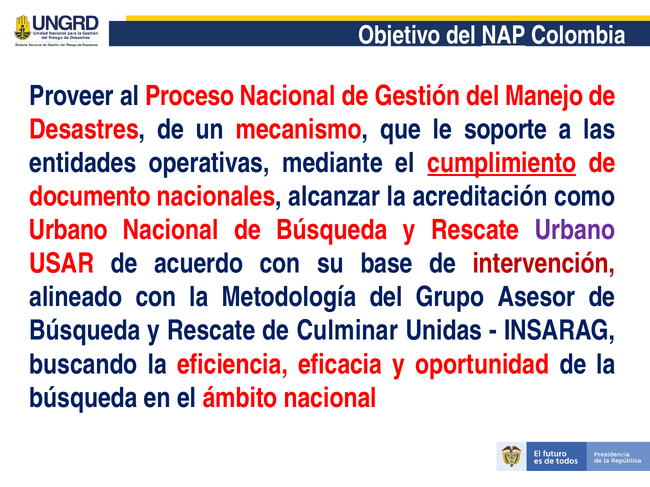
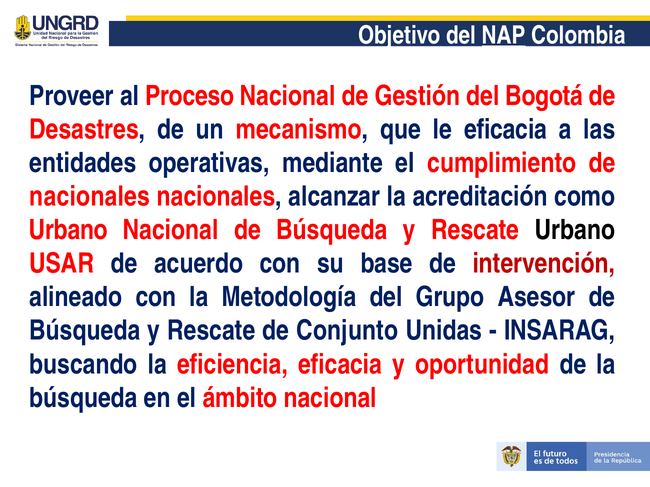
Manejo: Manejo -> Bogotá
le soporte: soporte -> eficacia
cumplimiento underline: present -> none
documento at (90, 197): documento -> nacionales
Urbano at (575, 230) colour: purple -> black
Culminar: Culminar -> Conjunto
